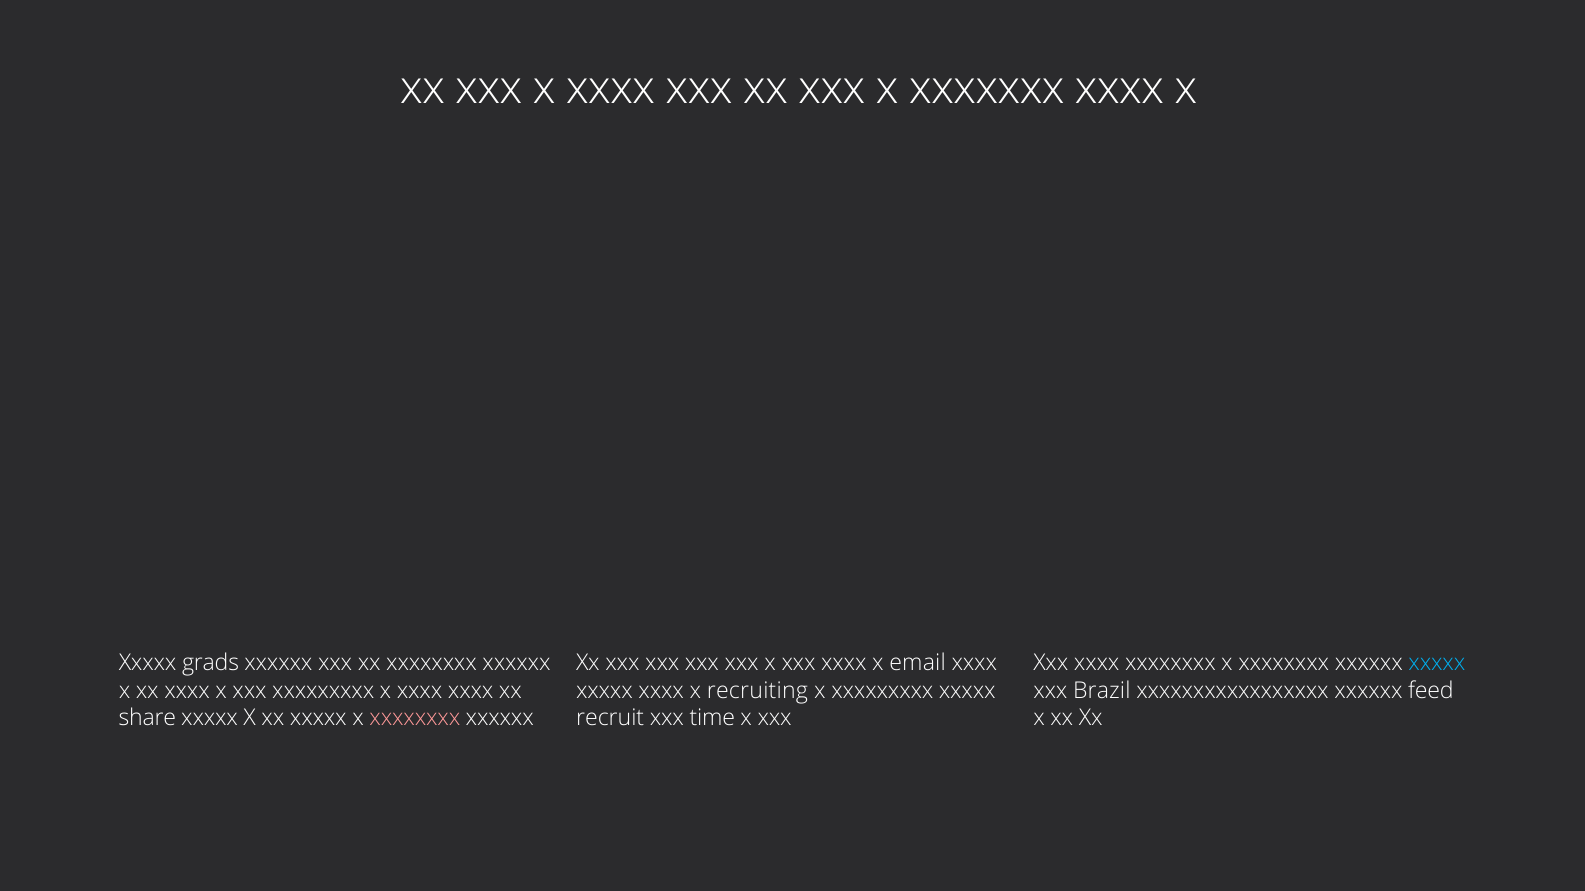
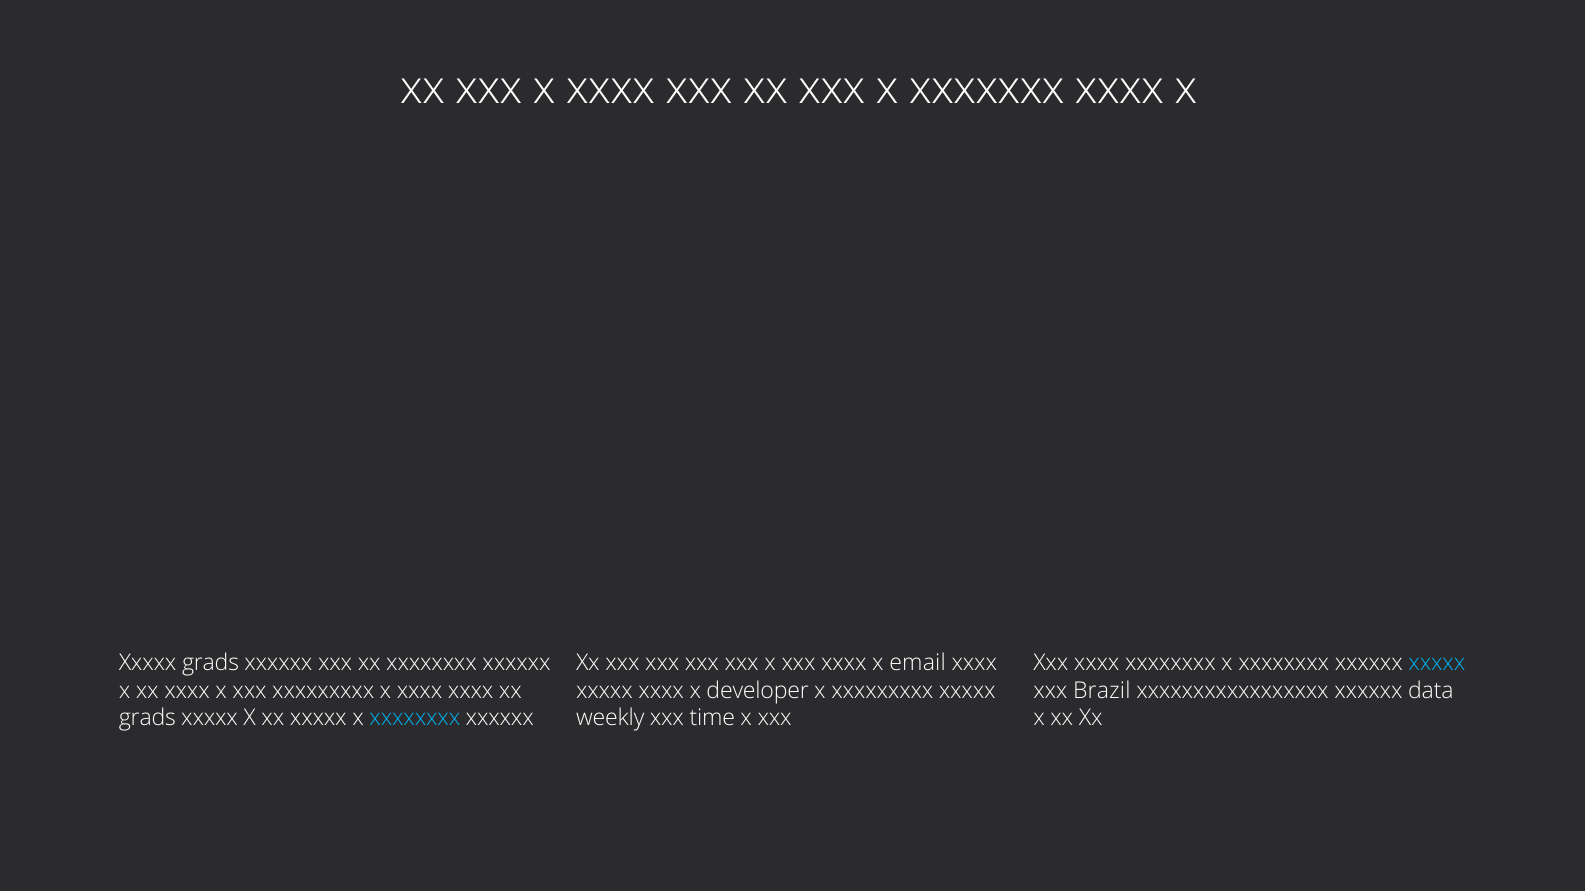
recruiting: recruiting -> developer
feed: feed -> data
share at (147, 719): share -> grads
xxxxxxxx at (415, 719) colour: pink -> light blue
recruit: recruit -> weekly
